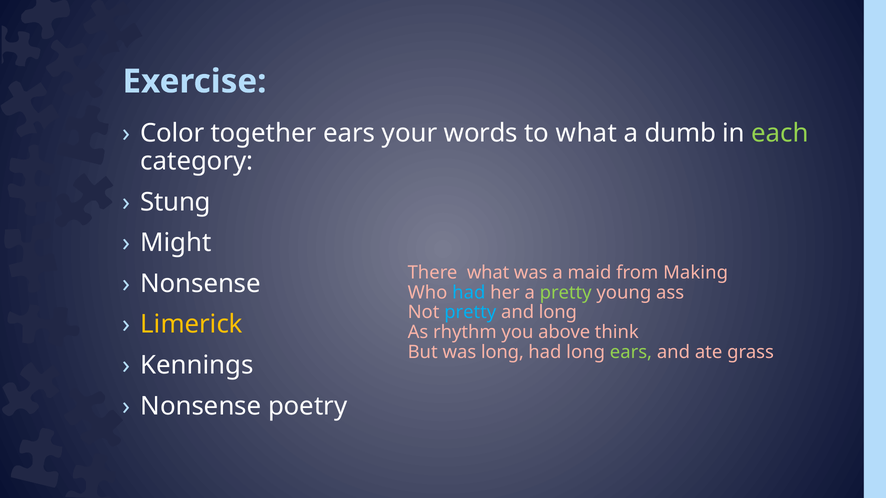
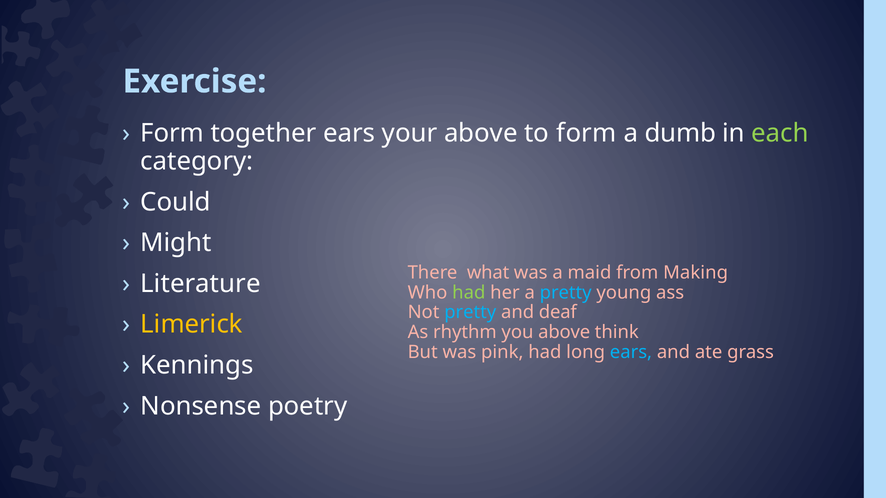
Color at (172, 133): Color -> Form
your words: words -> above
to what: what -> form
Stung: Stung -> Could
Nonsense at (201, 284): Nonsense -> Literature
had at (469, 293) colour: light blue -> light green
pretty at (566, 293) colour: light green -> light blue
and long: long -> deaf
was long: long -> pink
ears at (631, 353) colour: light green -> light blue
